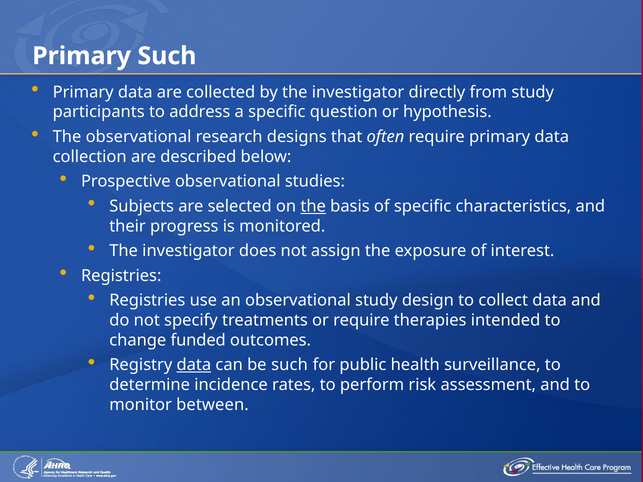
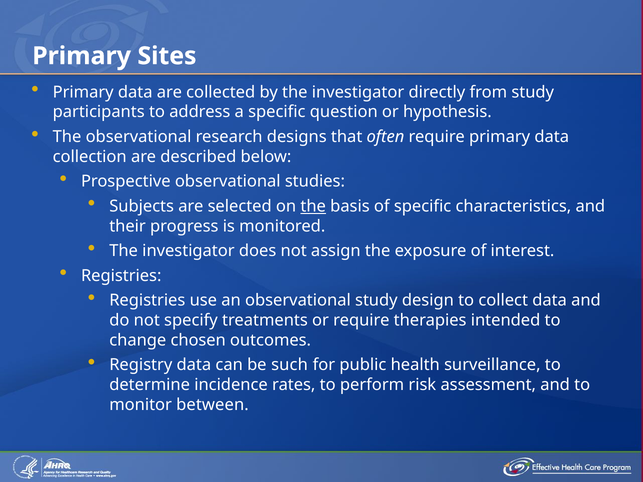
Primary Such: Such -> Sites
funded: funded -> chosen
data at (194, 365) underline: present -> none
